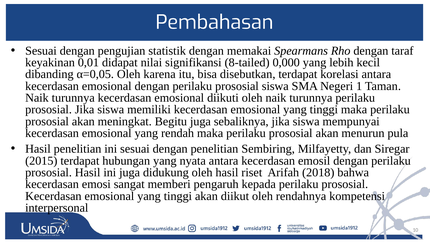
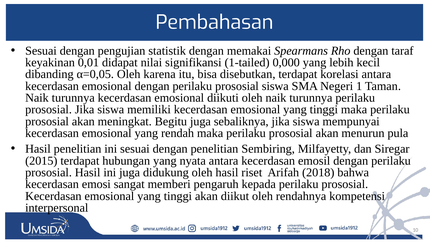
8-tailed: 8-tailed -> 1-tailed
